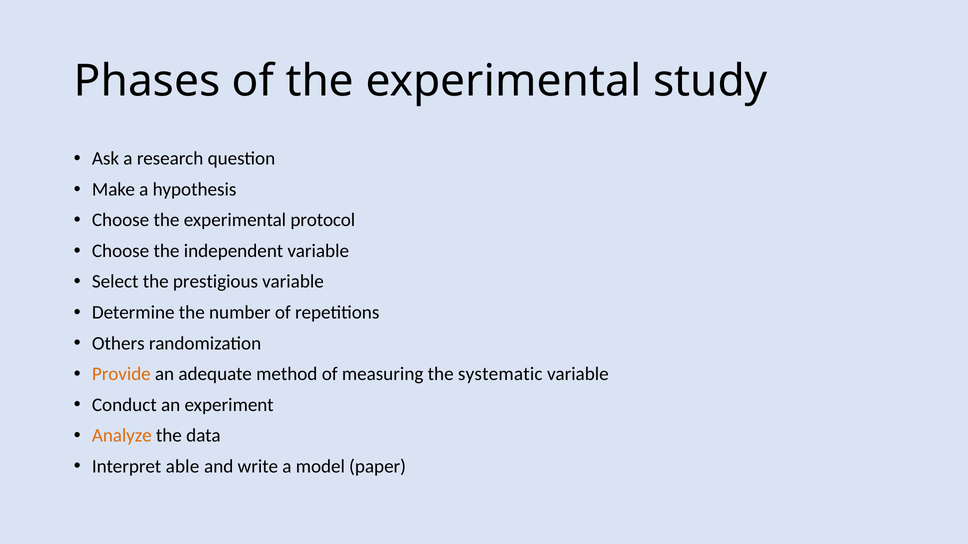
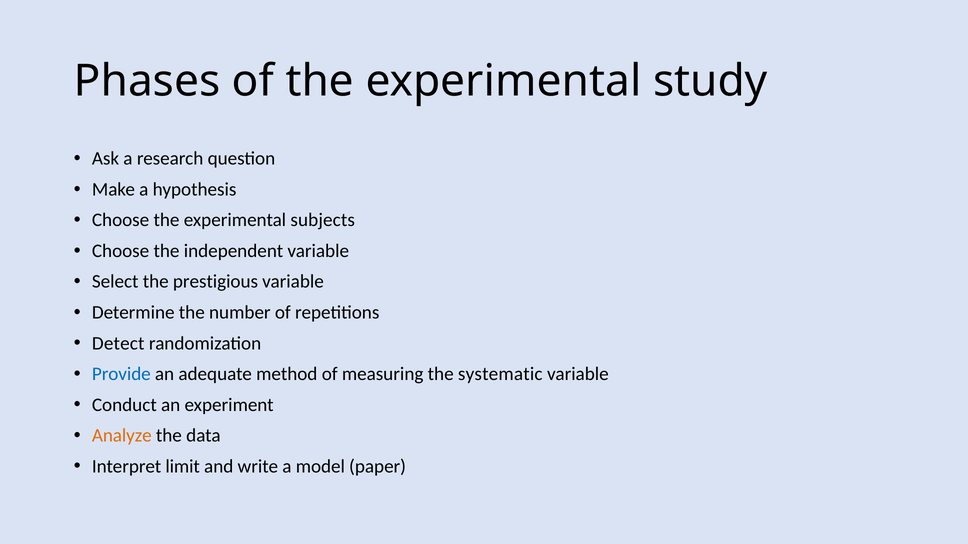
protocol: protocol -> subjects
Others: Others -> Detect
Provide colour: orange -> blue
able: able -> limit
